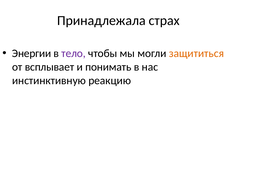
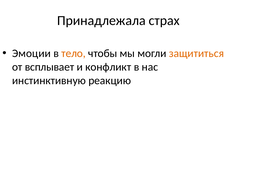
Энергии: Энергии -> Эмоции
тело colour: purple -> orange
понимать: понимать -> конфликт
